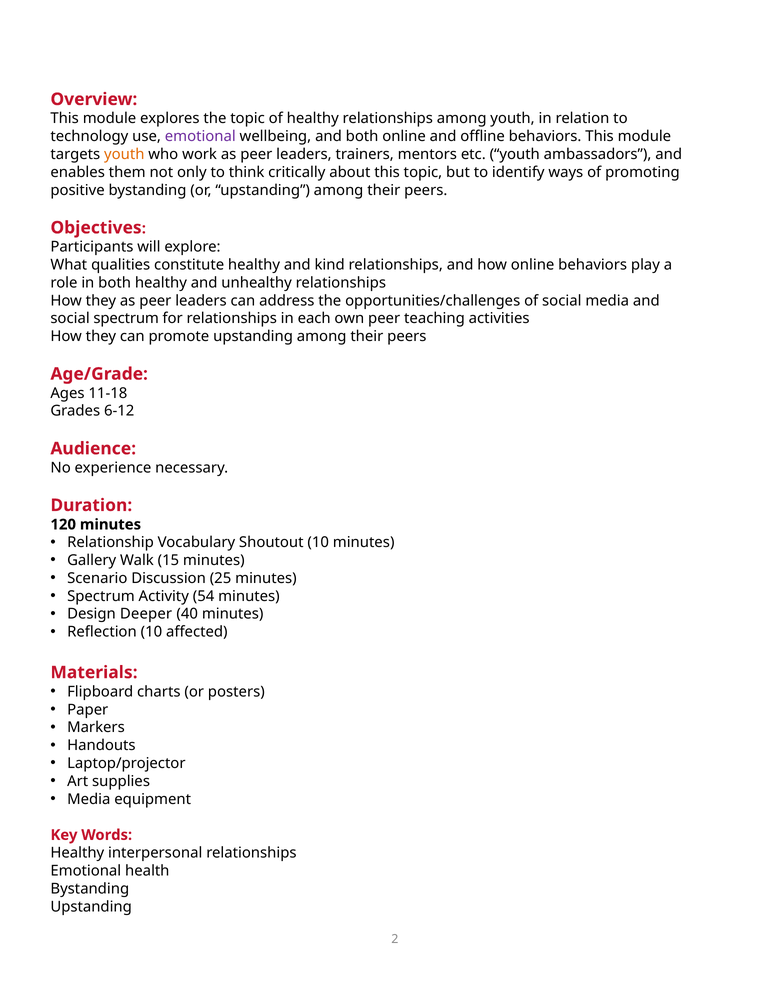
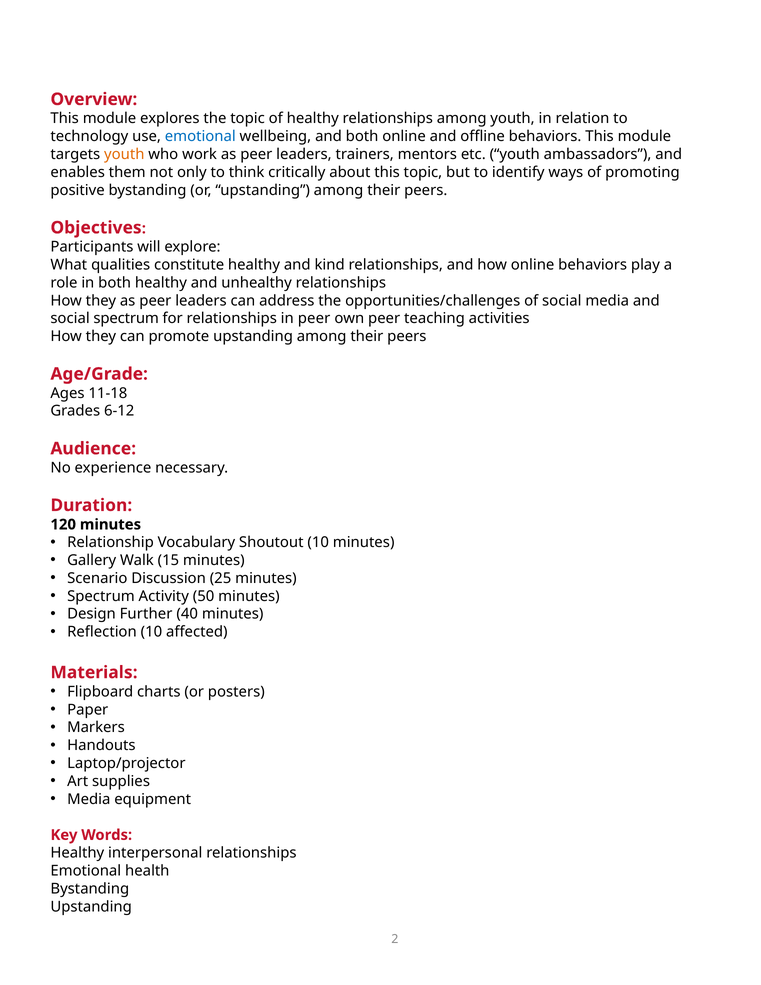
emotional at (200, 136) colour: purple -> blue
in each: each -> peer
54: 54 -> 50
Deeper: Deeper -> Further
